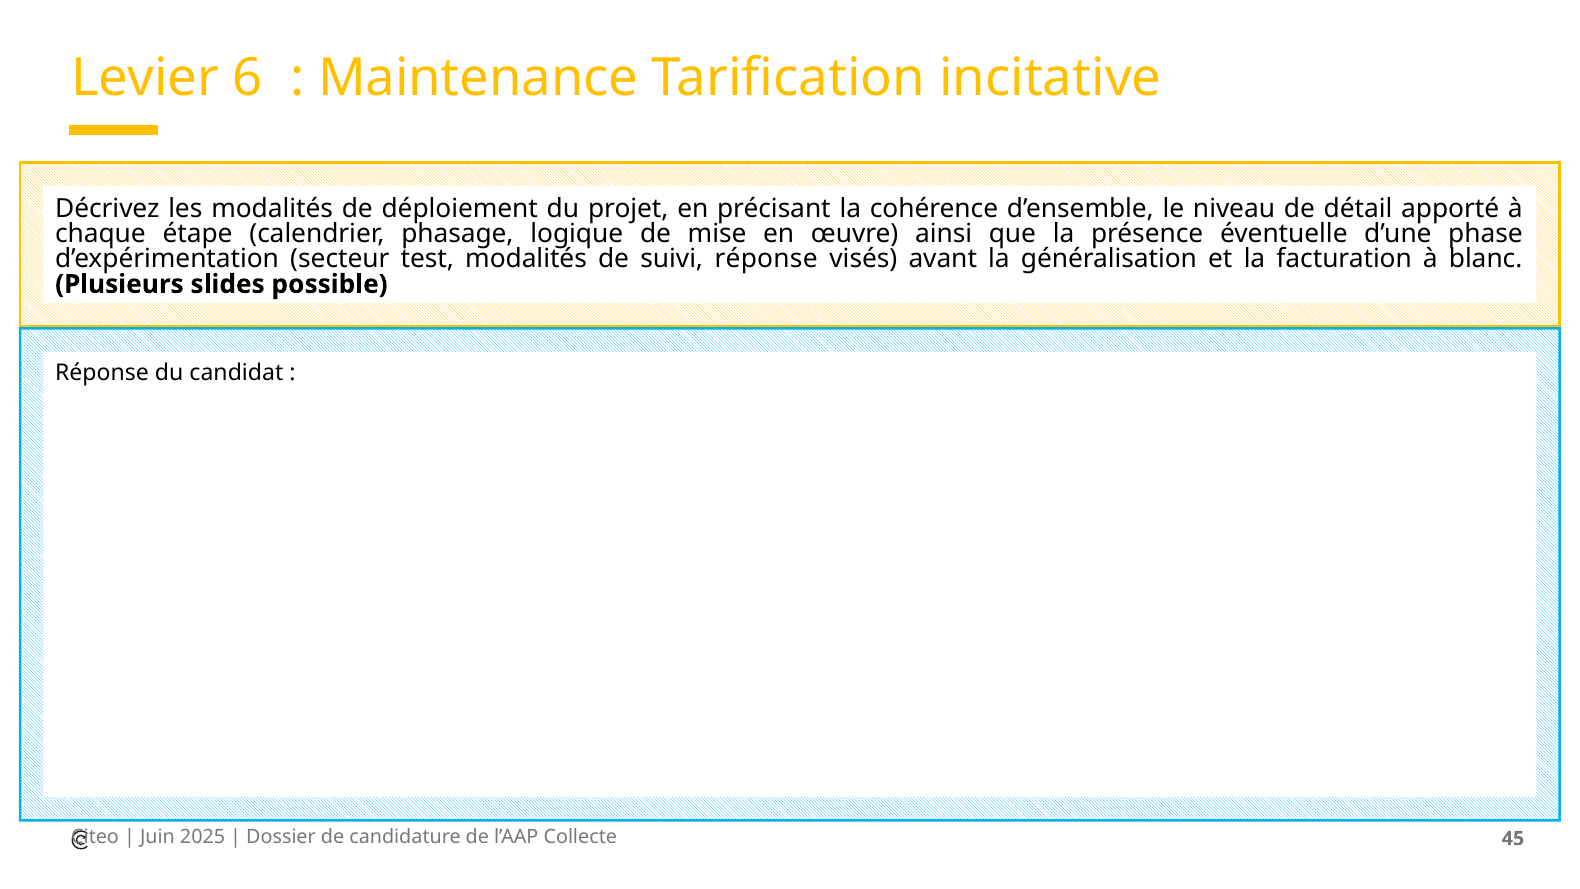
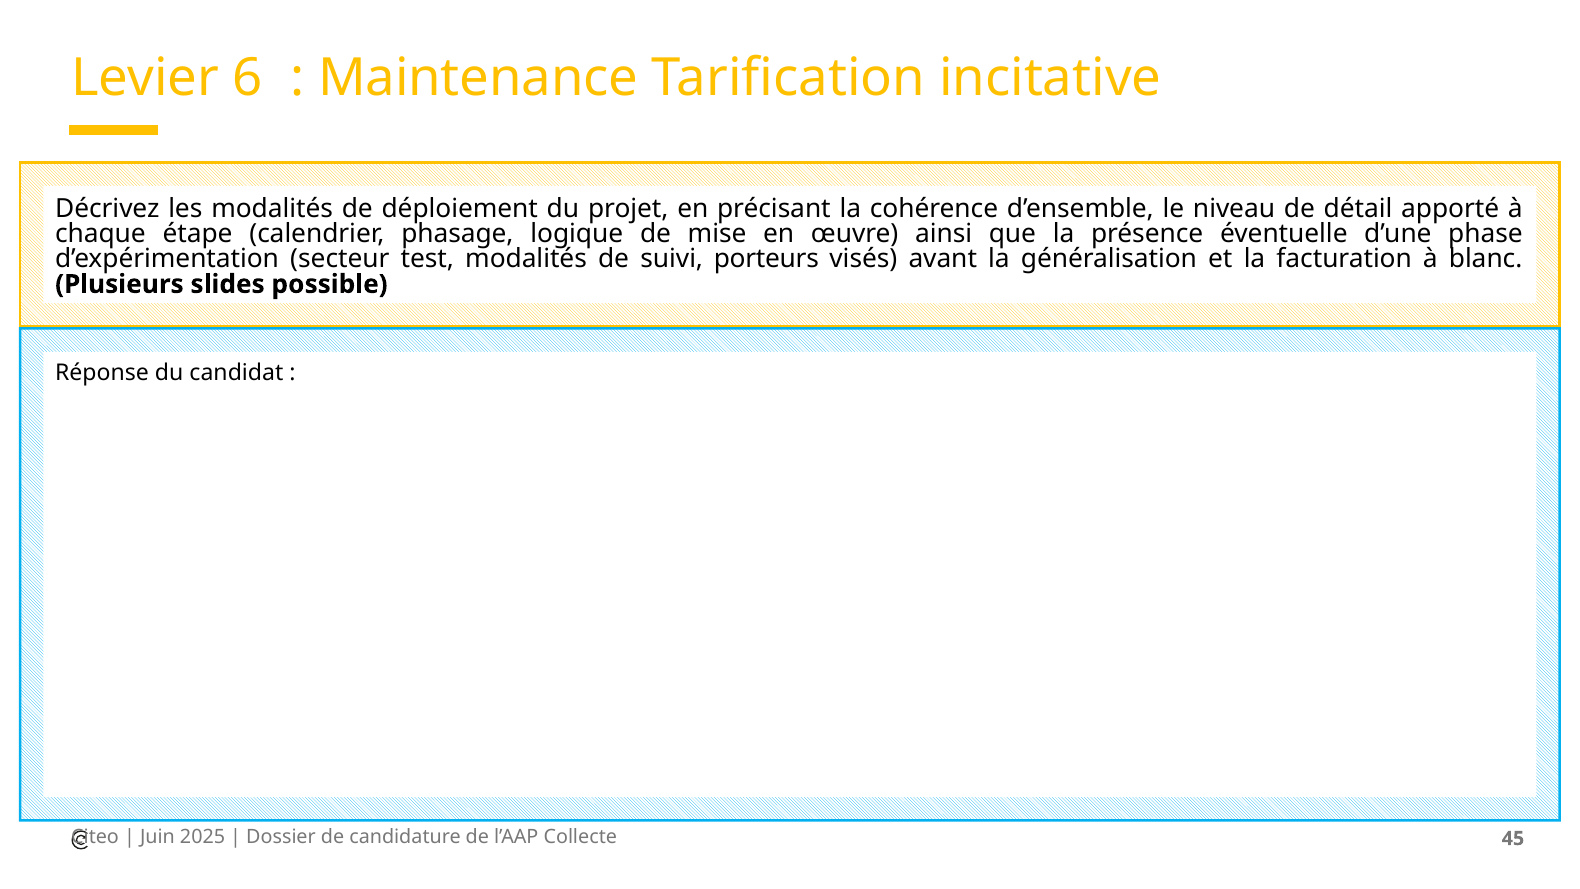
suivi réponse: réponse -> porteurs
